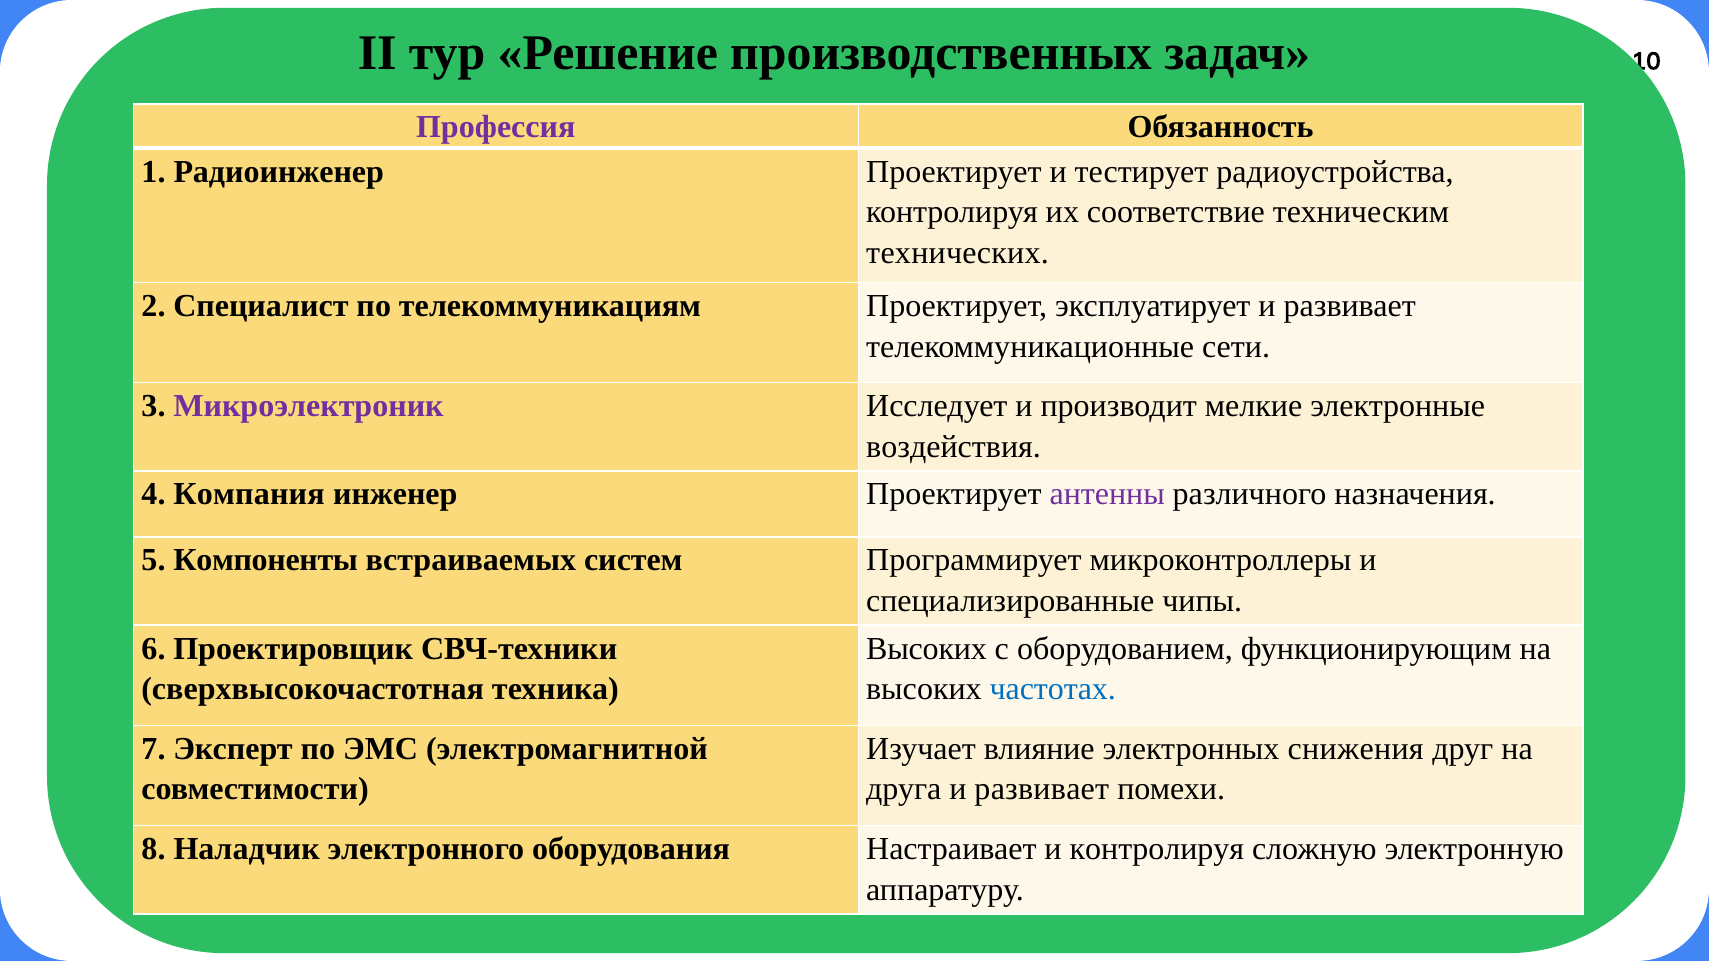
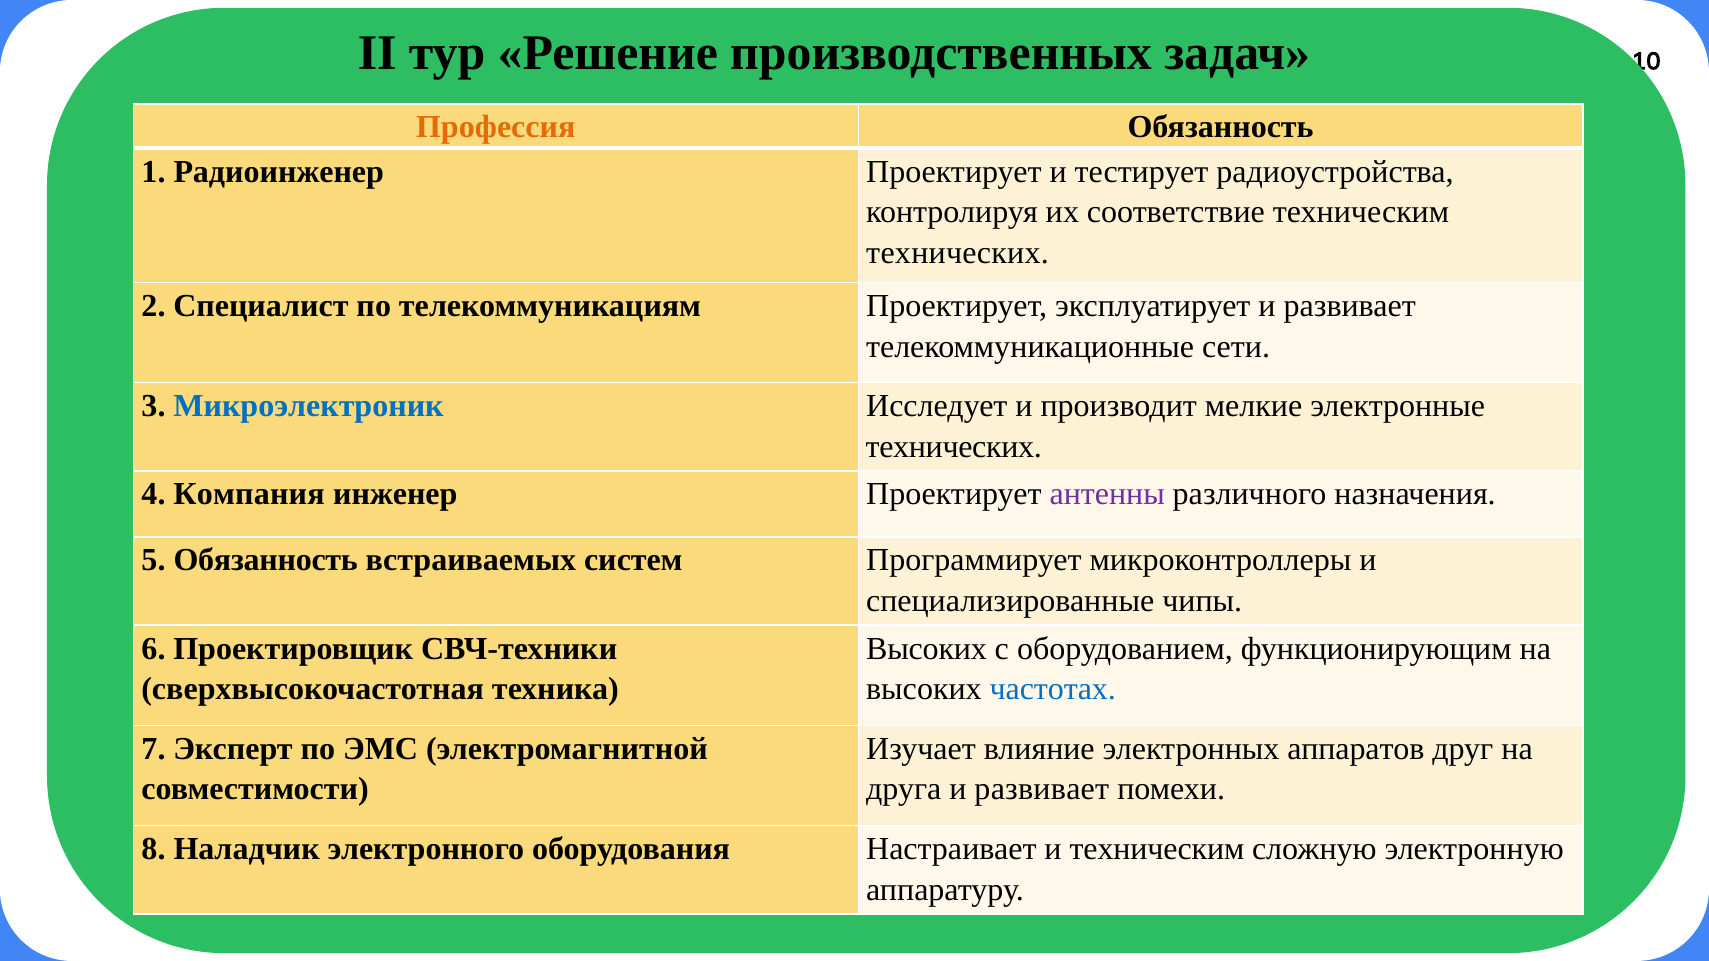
Профессия colour: purple -> orange
Микроэлектроник colour: purple -> blue
воздействия at (954, 447): воздействия -> технических
5 Компоненты: Компоненты -> Обязанность
снижения: снижения -> аппаратов
и контролируя: контролируя -> техническим
